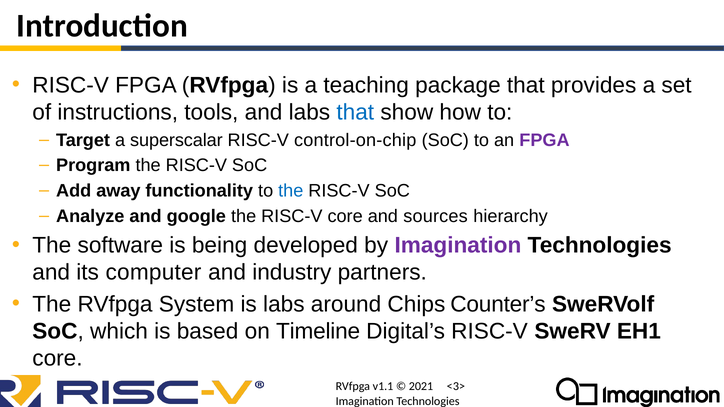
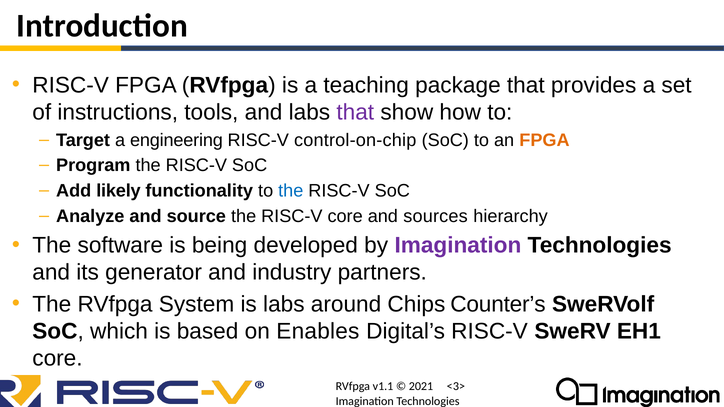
that at (355, 112) colour: blue -> purple
superscalar: superscalar -> engineering
FPGA at (544, 140) colour: purple -> orange
away: away -> likely
google: google -> source
computer: computer -> generator
Timeline: Timeline -> Enables
